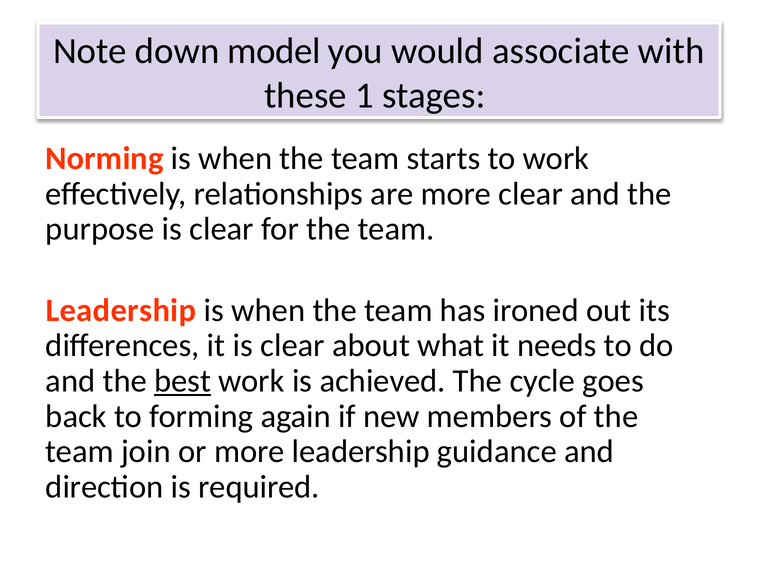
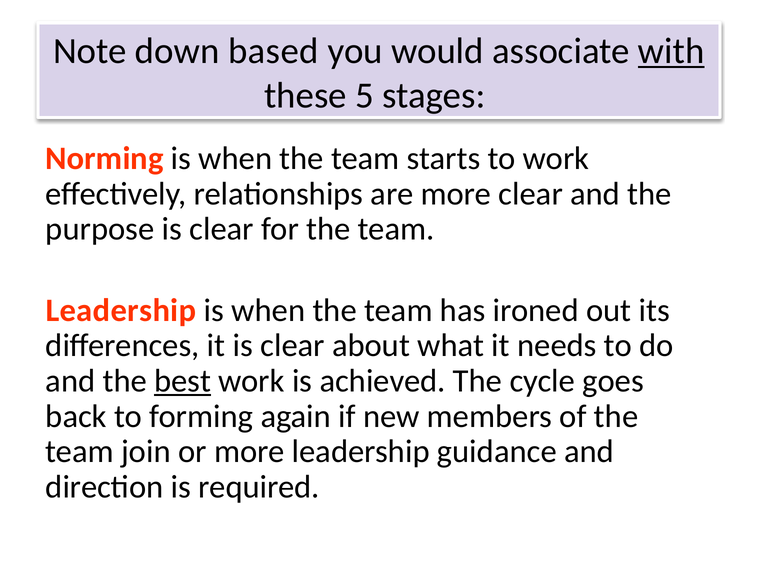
model: model -> based
with underline: none -> present
1: 1 -> 5
